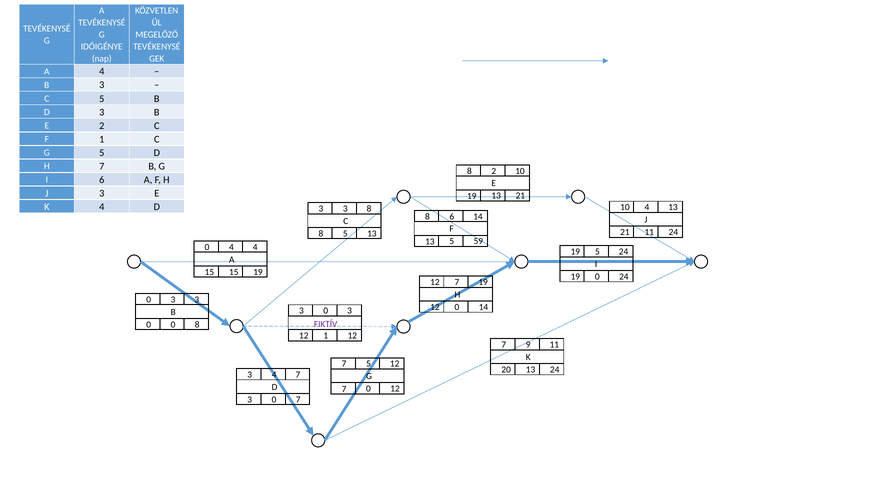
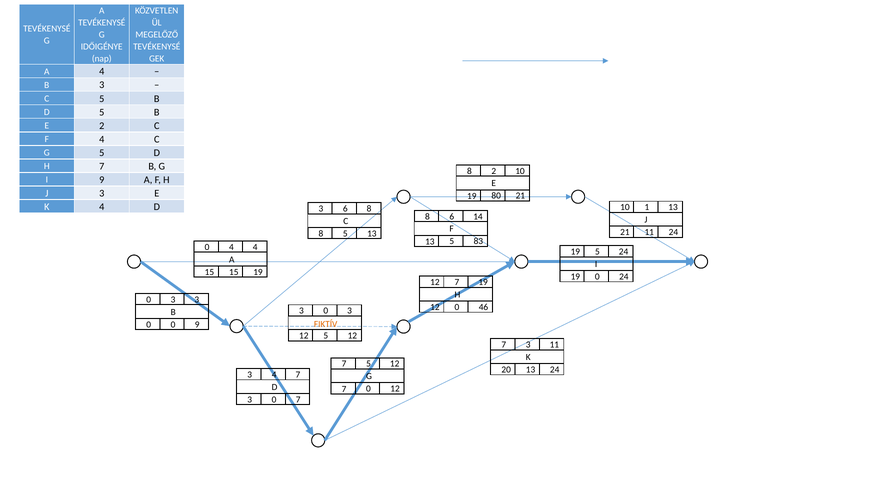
3 at (102, 112): 3 -> 5
F 1: 1 -> 4
I 6: 6 -> 9
19 13: 13 -> 80
10 4: 4 -> 1
3 at (345, 209): 3 -> 6
59: 59 -> 83
0 14: 14 -> 46
FIKTÍV colour: purple -> orange
0 8: 8 -> 9
12 1: 1 -> 5
9 at (528, 345): 9 -> 3
